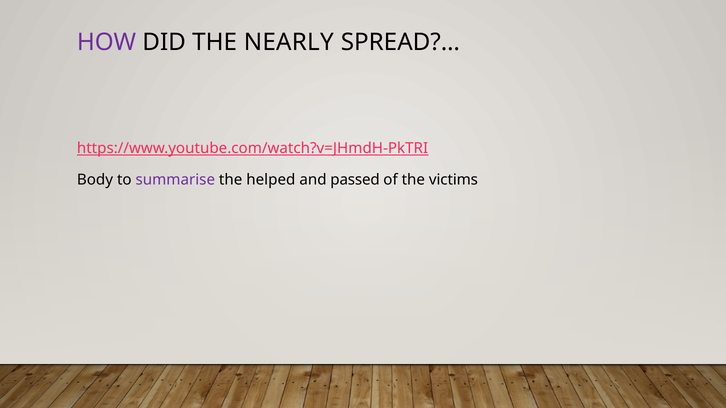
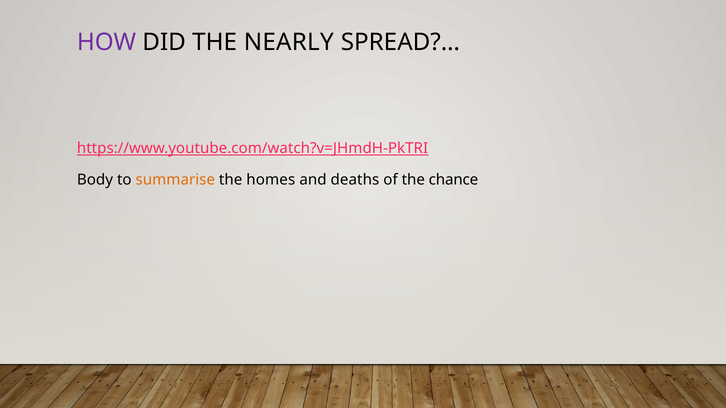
summarise colour: purple -> orange
helped: helped -> homes
passed: passed -> deaths
victims: victims -> chance
